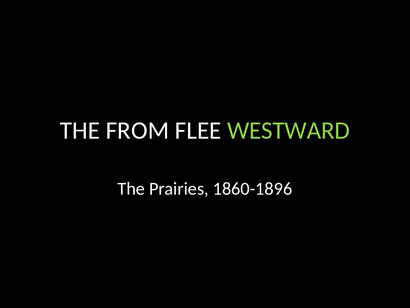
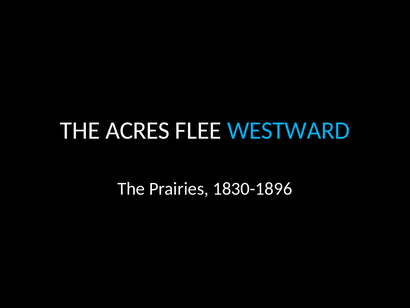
FROM: FROM -> ACRES
WESTWARD colour: light green -> light blue
1860-1896: 1860-1896 -> 1830-1896
